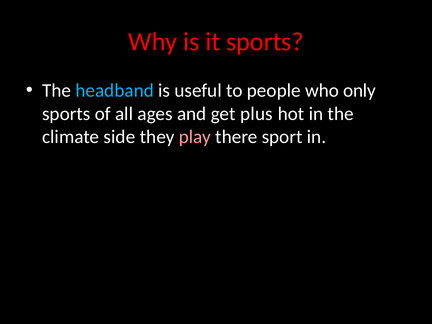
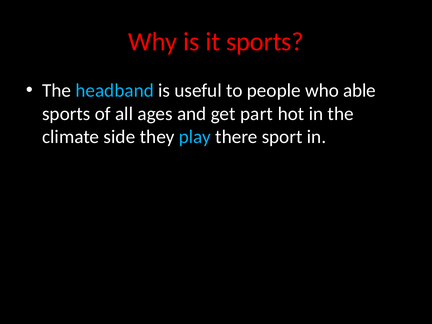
only: only -> able
plus: plus -> part
play colour: pink -> light blue
